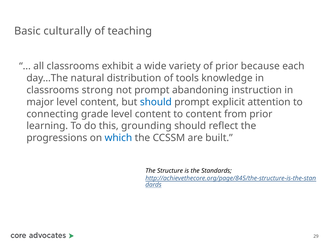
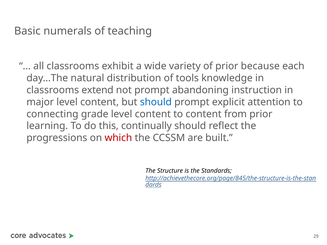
culturally: culturally -> numerals
strong: strong -> extend
grounding: grounding -> continually
which colour: blue -> red
